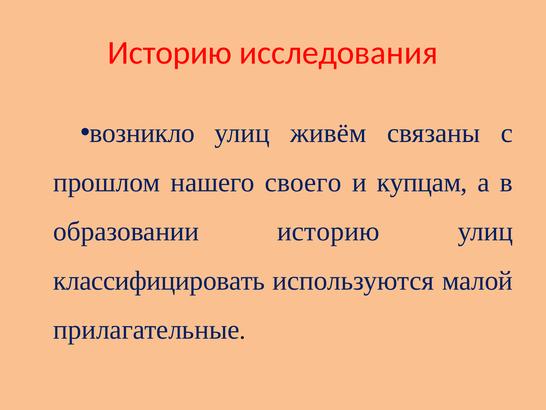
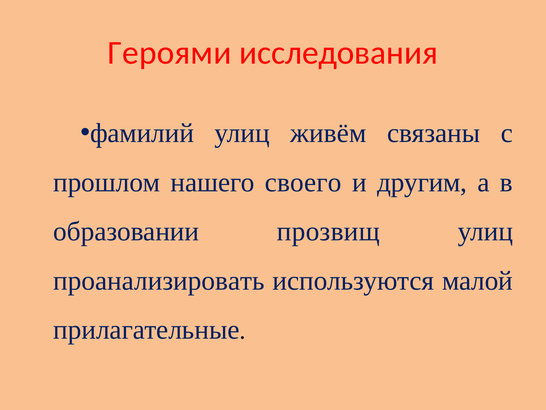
Историю at (170, 53): Историю -> Героями
возникло: возникло -> фамилий
купцам: купцам -> другим
образовании историю: историю -> прозвищ
классифицировать: классифицировать -> проанализировать
